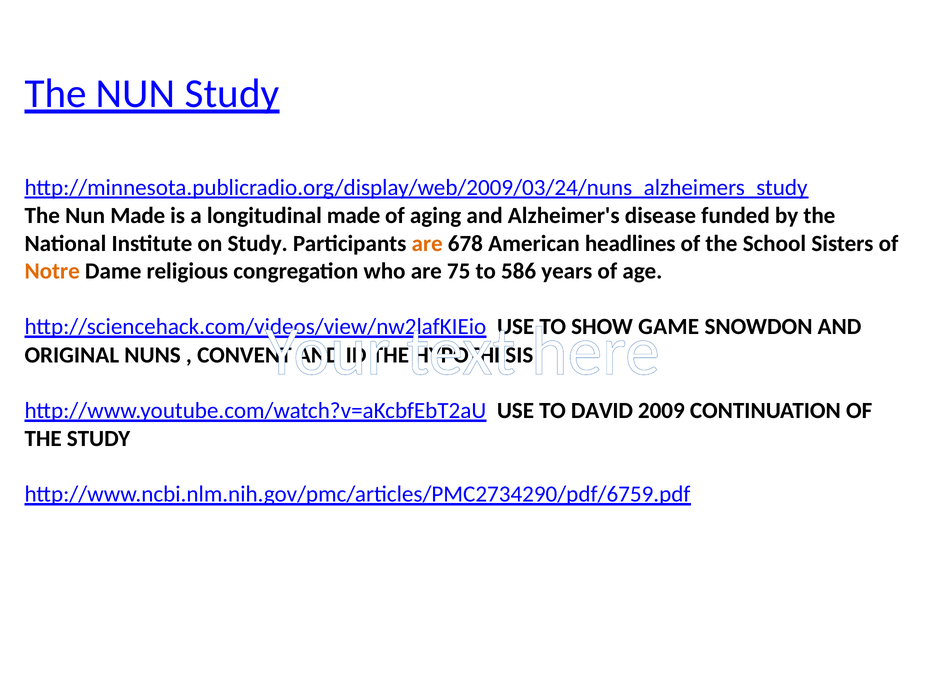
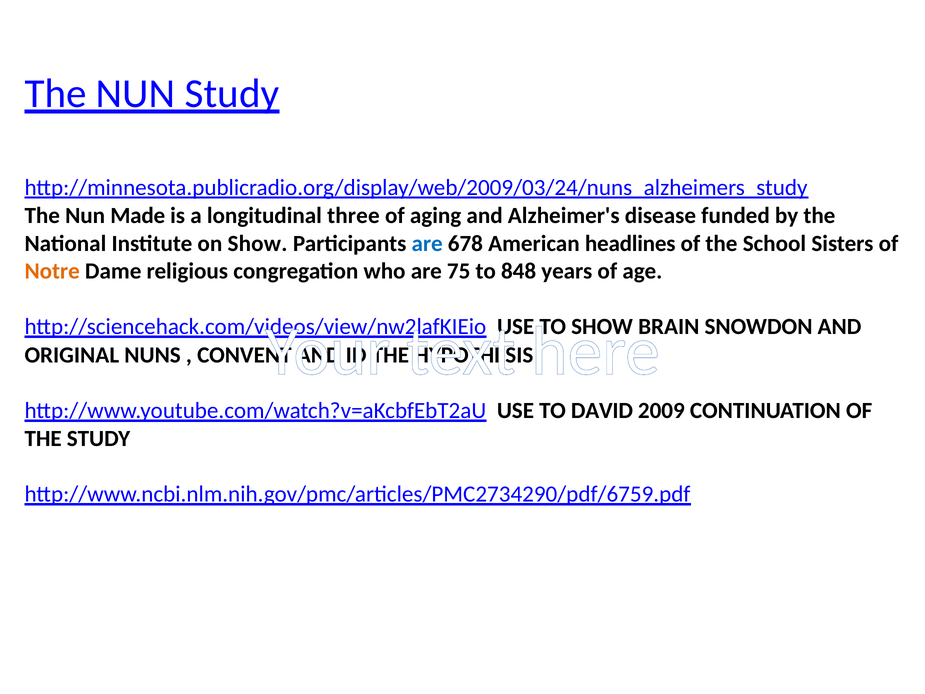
longitudinal made: made -> three
on Study: Study -> Show
are at (427, 243) colour: orange -> blue
586: 586 -> 848
GAME: GAME -> BRAIN
